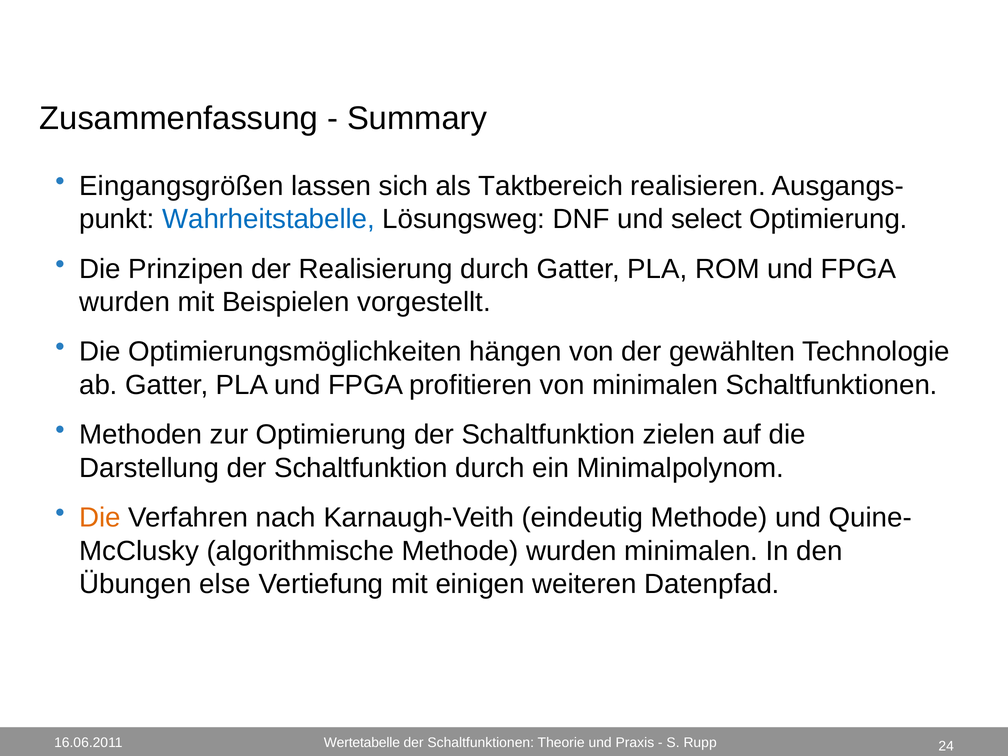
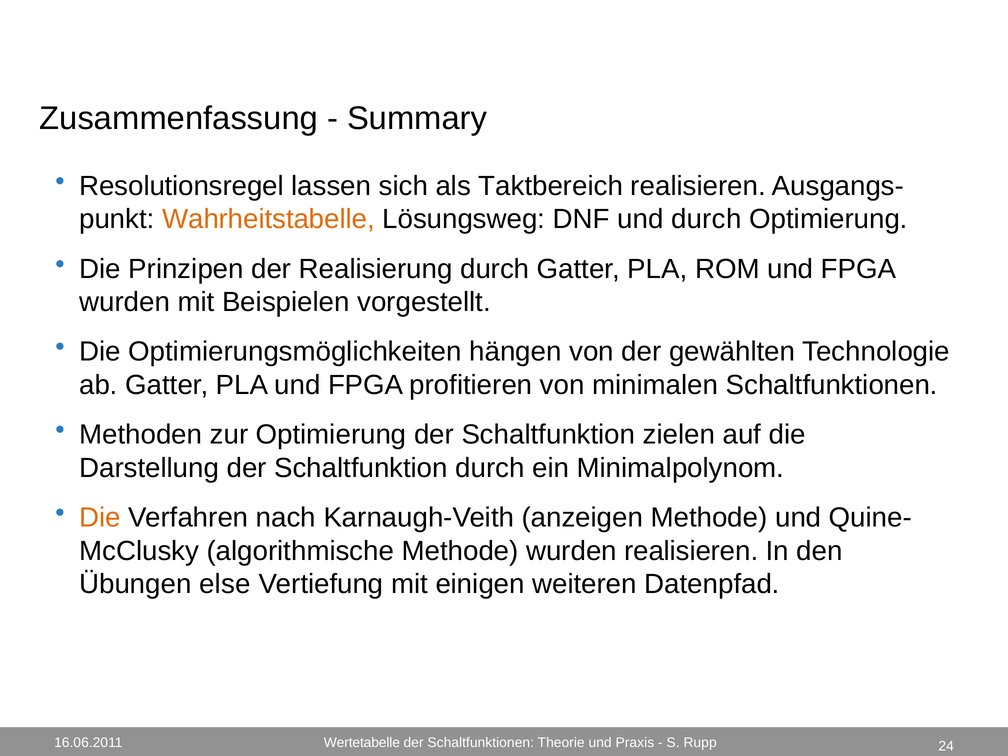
Eingangsgrößen: Eingangsgrößen -> Resolutionsregel
Wahrheitstabelle colour: blue -> orange
und select: select -> durch
eindeutig: eindeutig -> anzeigen
wurden minimalen: minimalen -> realisieren
